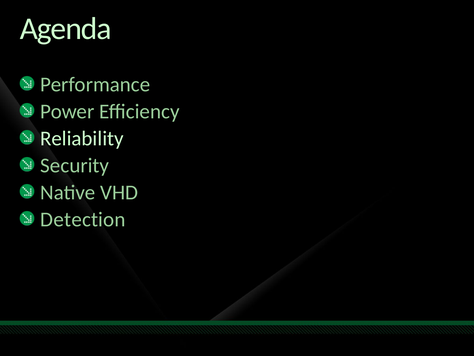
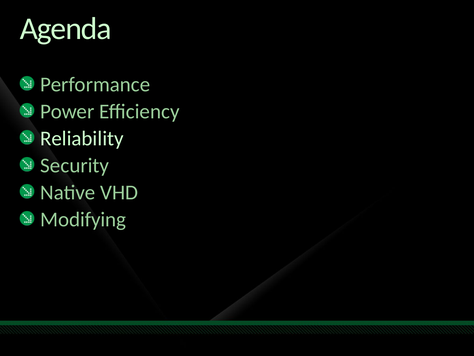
Detection: Detection -> Modifying
